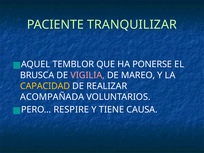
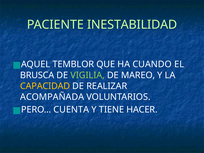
TRANQUILIZAR: TRANQUILIZAR -> INESTABILIDAD
PONERSE: PONERSE -> CUANDO
VIGILIA colour: pink -> light green
RESPIRE: RESPIRE -> CUENTA
CAUSA: CAUSA -> HACER
